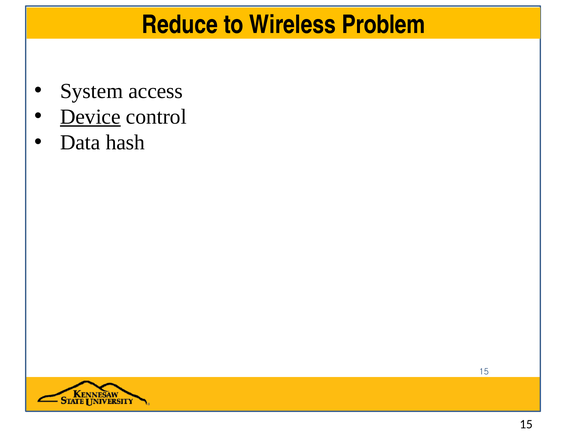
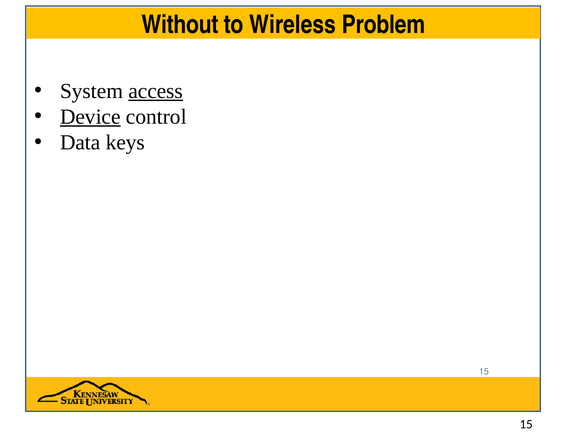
Reduce: Reduce -> Without
access underline: none -> present
hash: hash -> keys
